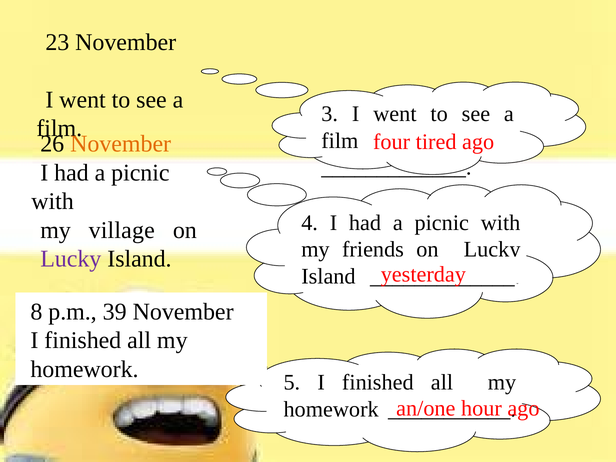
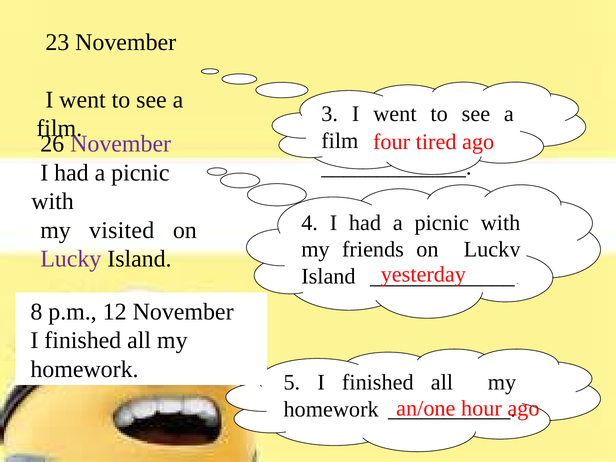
November at (121, 144) colour: orange -> purple
village: village -> visited
39: 39 -> 12
